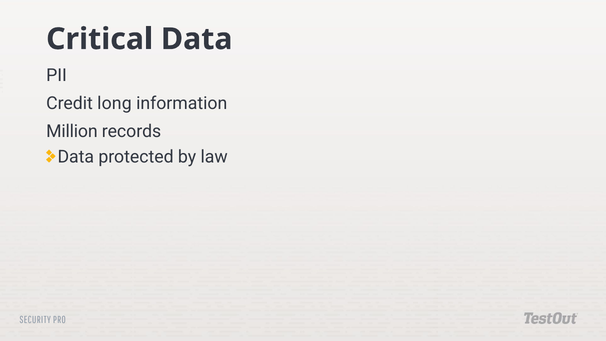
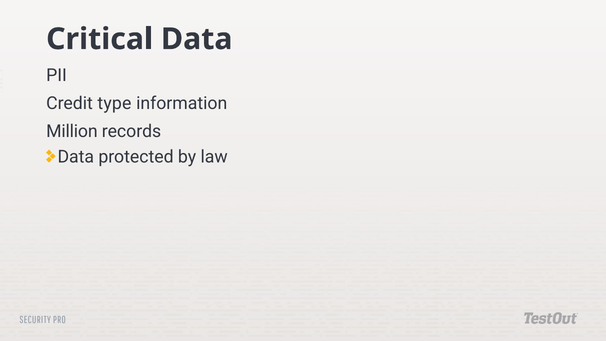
long: long -> type
